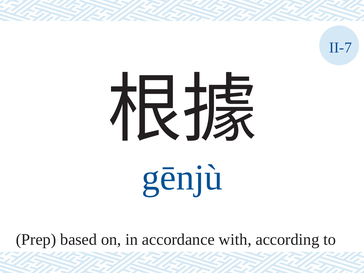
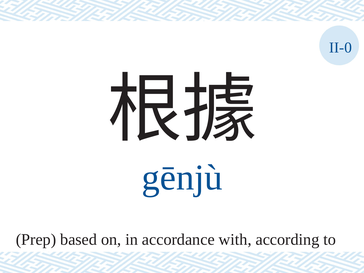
II-7: II-7 -> II-0
